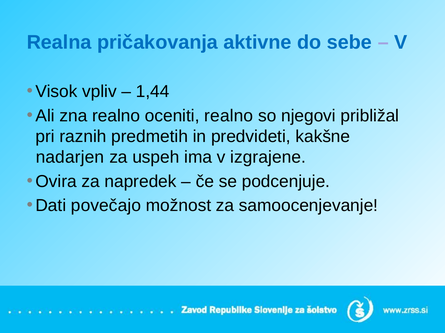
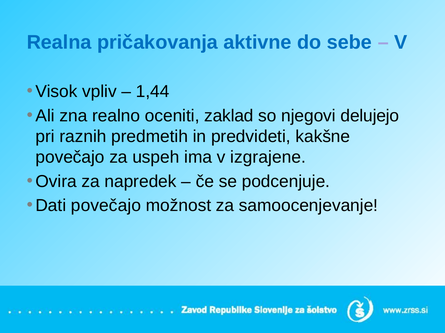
oceniti realno: realno -> zaklad
približal: približal -> delujejo
nadarjen at (70, 158): nadarjen -> povečajo
